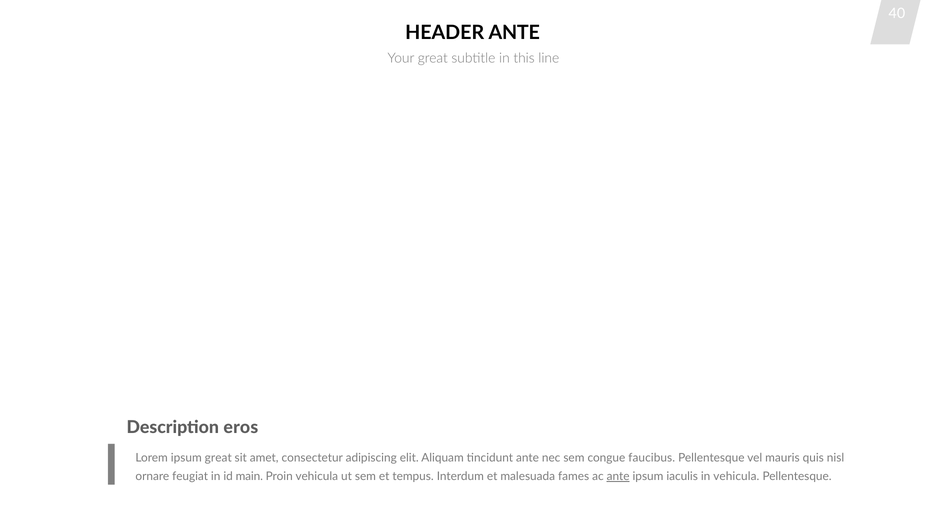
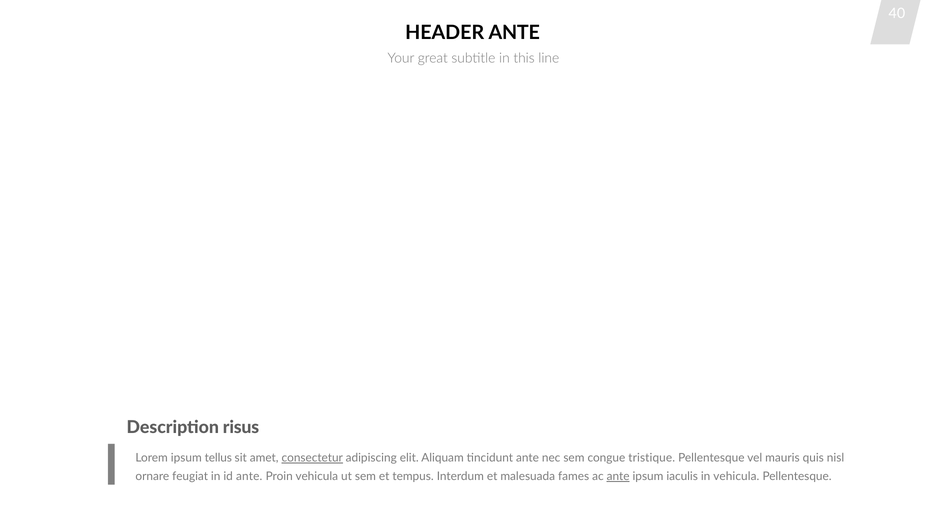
eros: eros -> risus
ipsum great: great -> tellus
consectetur underline: none -> present
faucibus: faucibus -> tristique
id main: main -> ante
